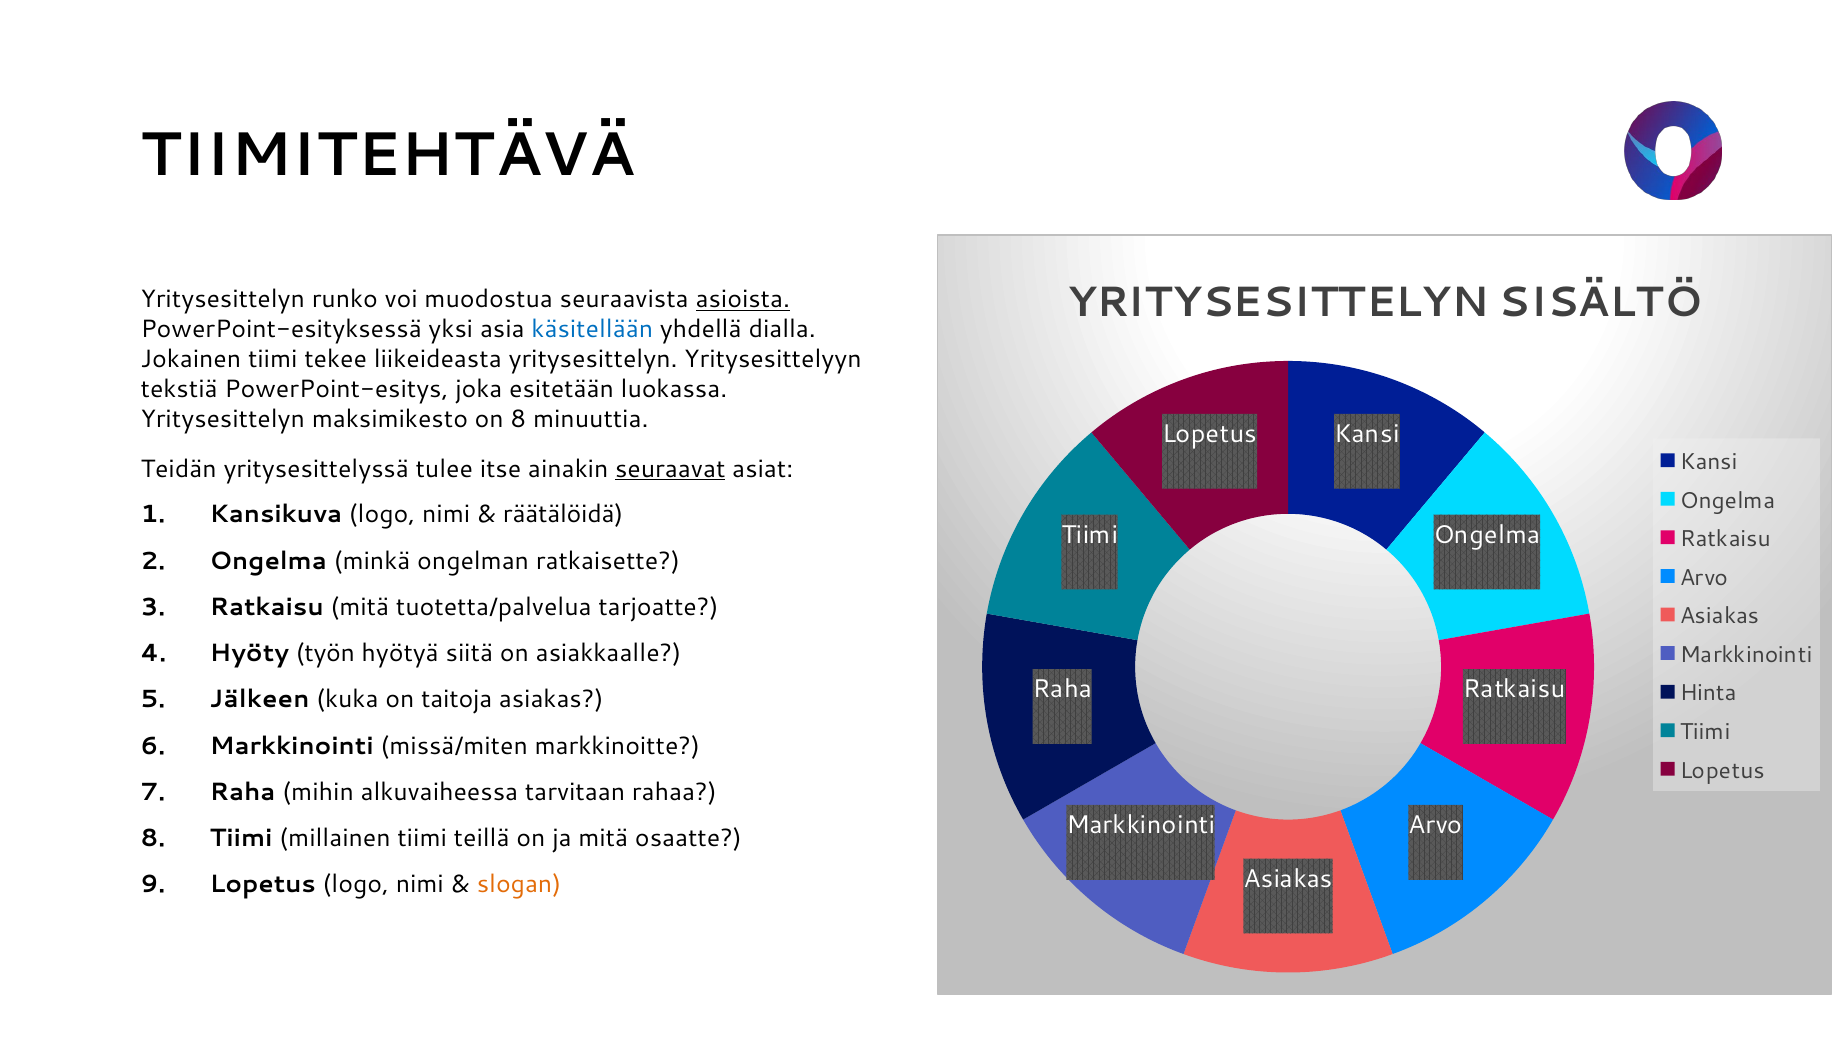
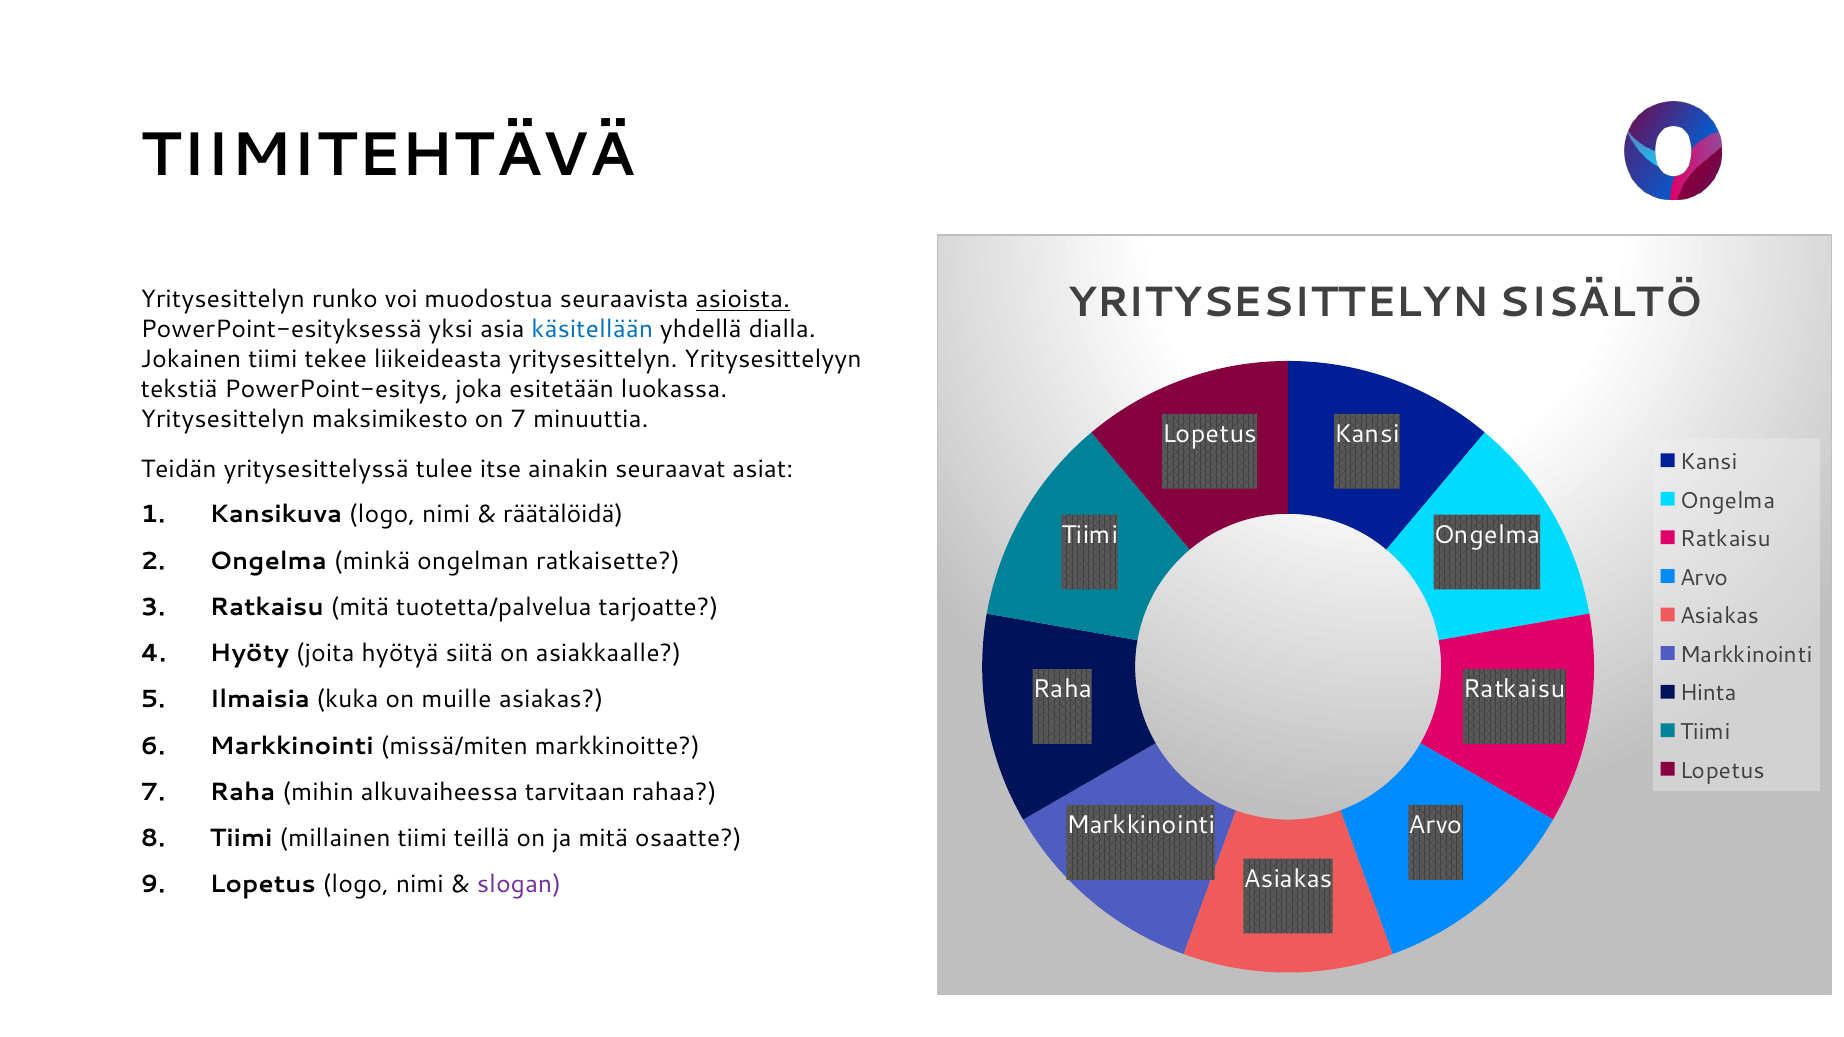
on 8: 8 -> 7
seuraavat underline: present -> none
työn: työn -> joita
Jälkeen: Jälkeen -> Ilmaisia
taitoja: taitoja -> muille
slogan colour: orange -> purple
